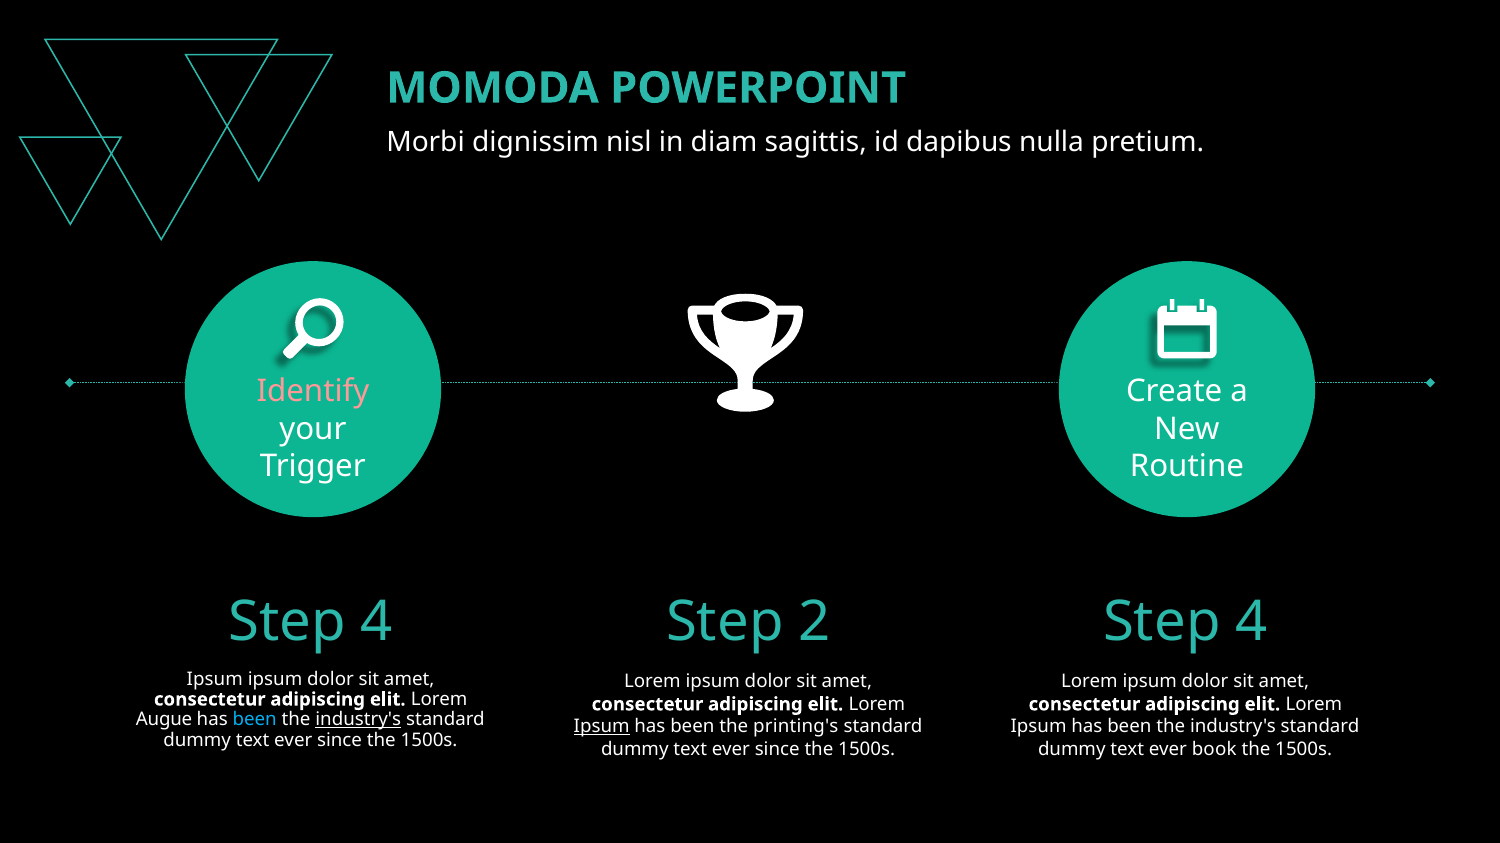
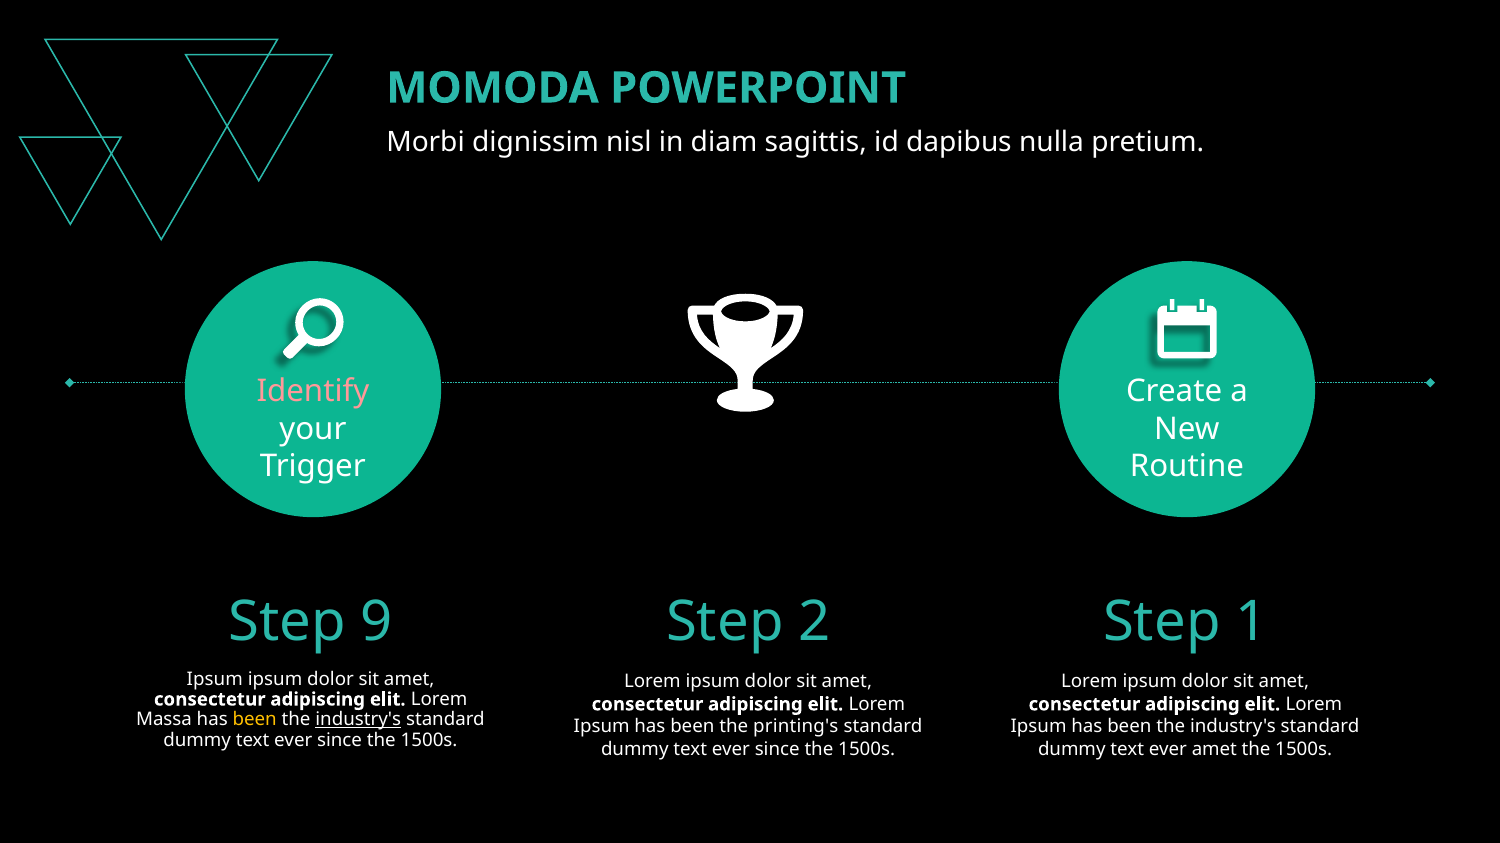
4 at (377, 623): 4 -> 9
4 at (1251, 623): 4 -> 1
Augue: Augue -> Massa
been at (255, 720) colour: light blue -> yellow
Ipsum at (602, 727) underline: present -> none
ever book: book -> amet
